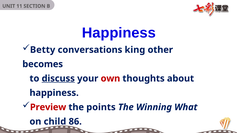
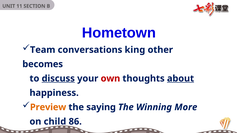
Happiness at (119, 33): Happiness -> Hometown
Betty: Betty -> Team
about underline: none -> present
Preview colour: red -> orange
points: points -> saying
What: What -> More
